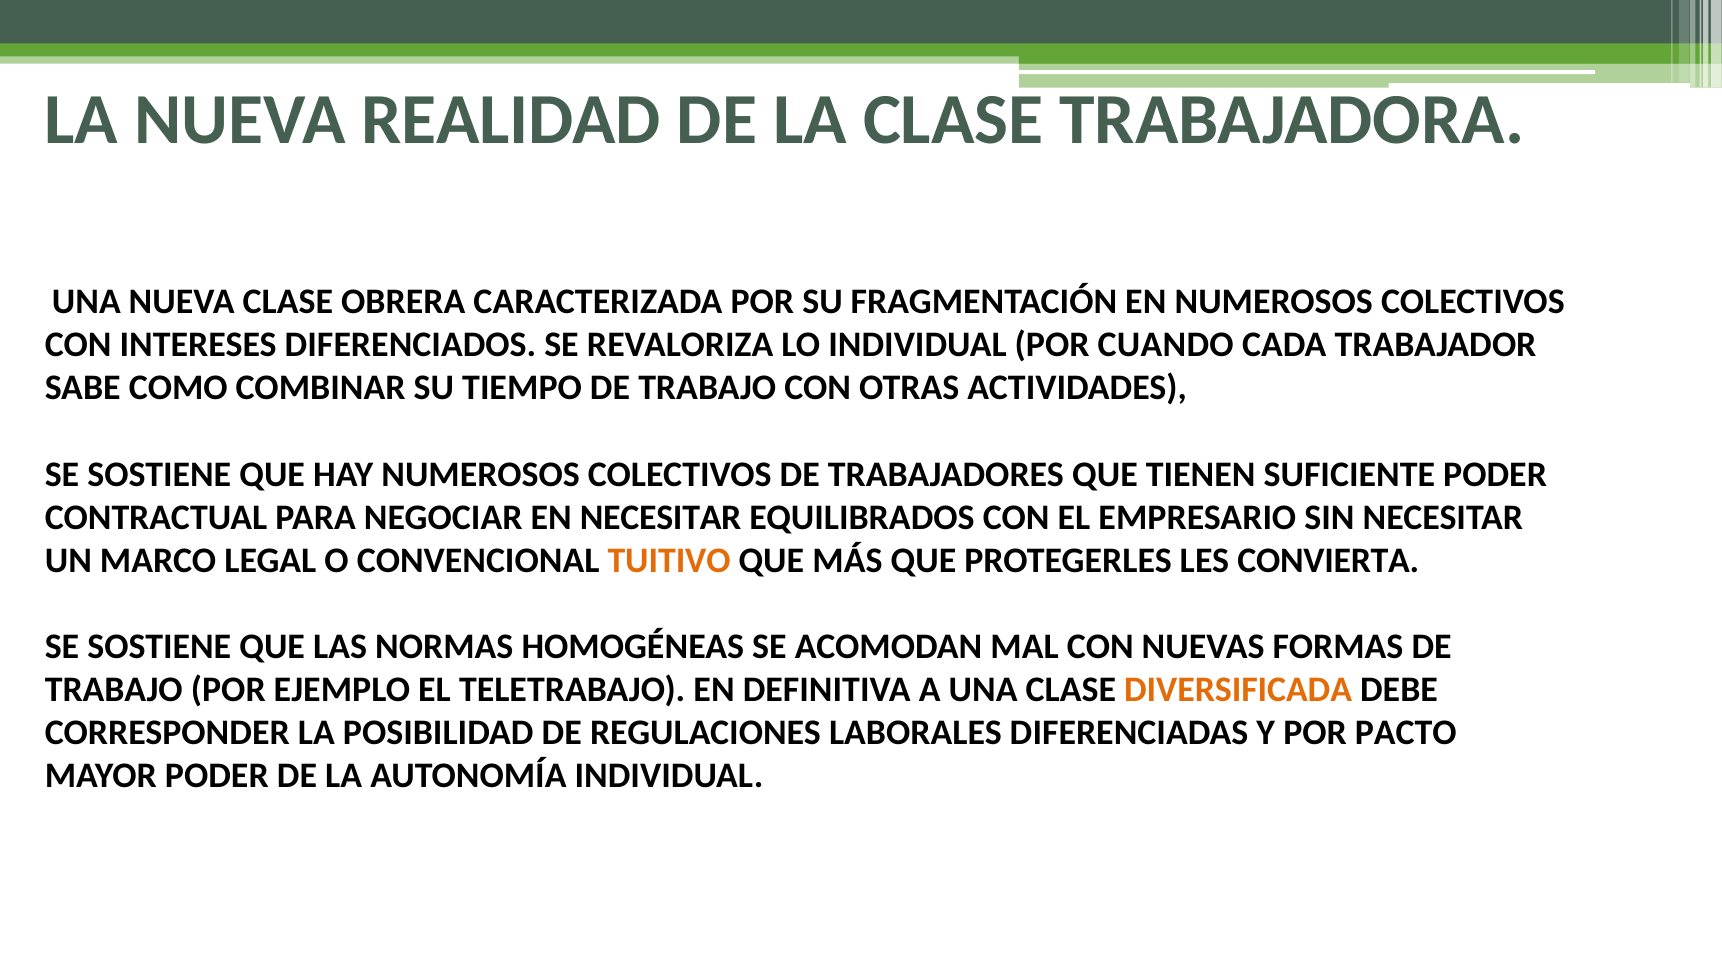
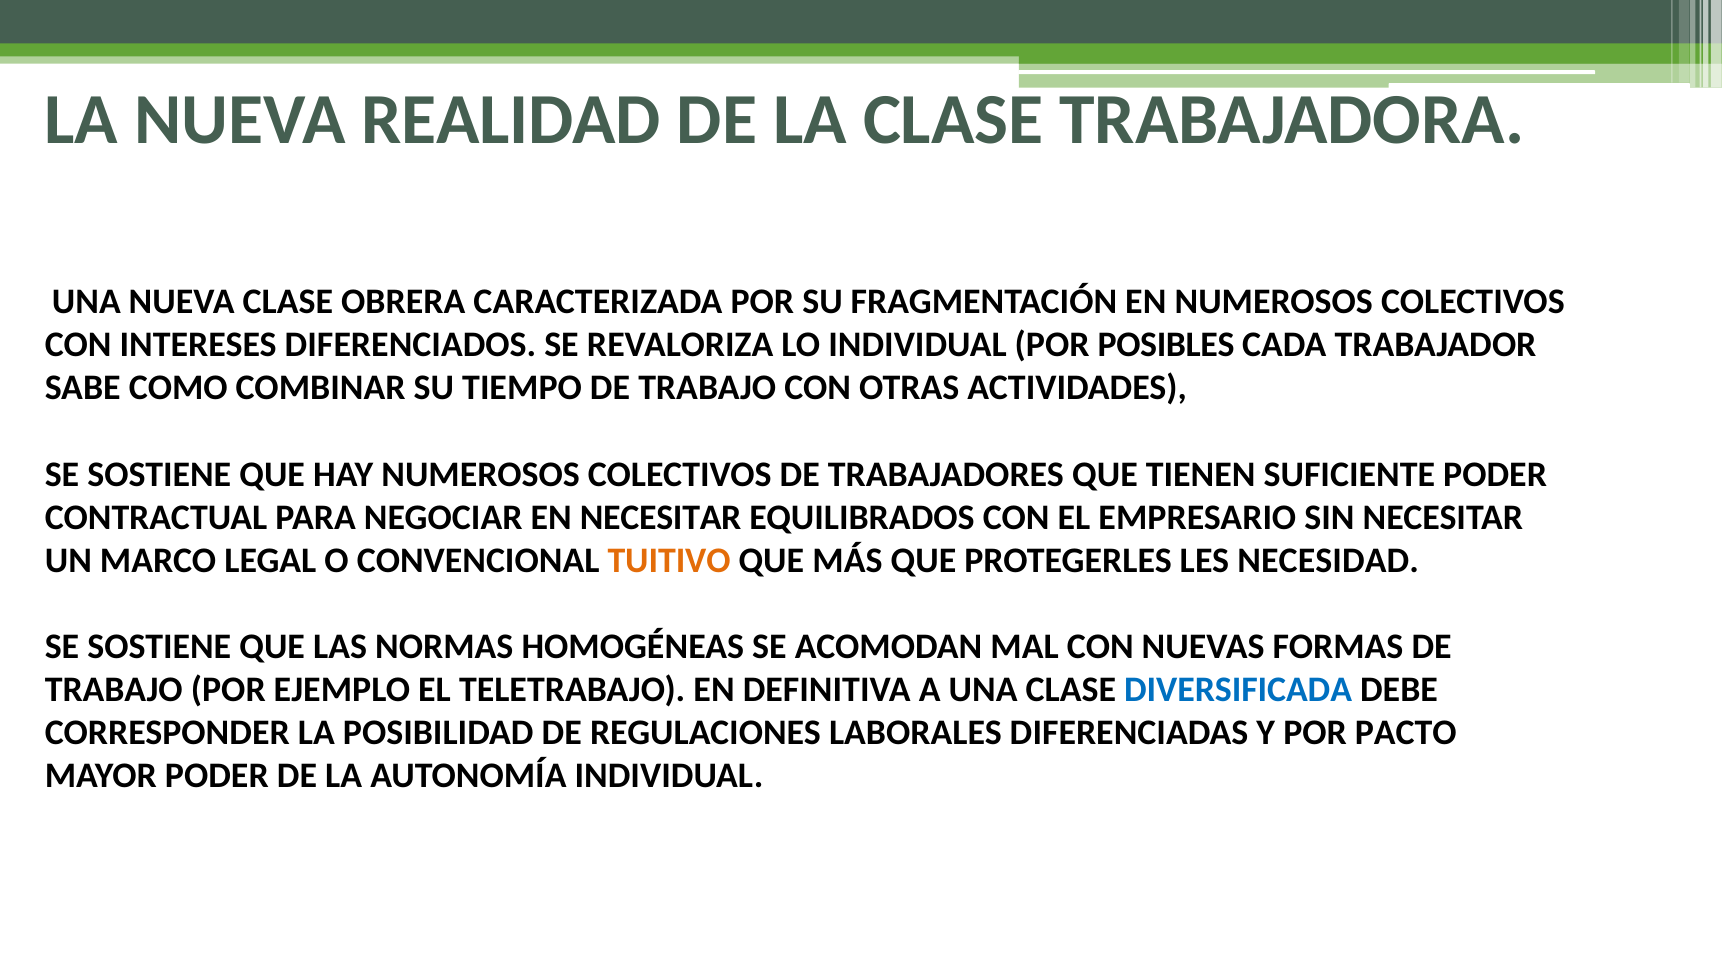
CUANDO: CUANDO -> POSIBLES
CONVIERTA: CONVIERTA -> NECESIDAD
DIVERSIFICADA colour: orange -> blue
